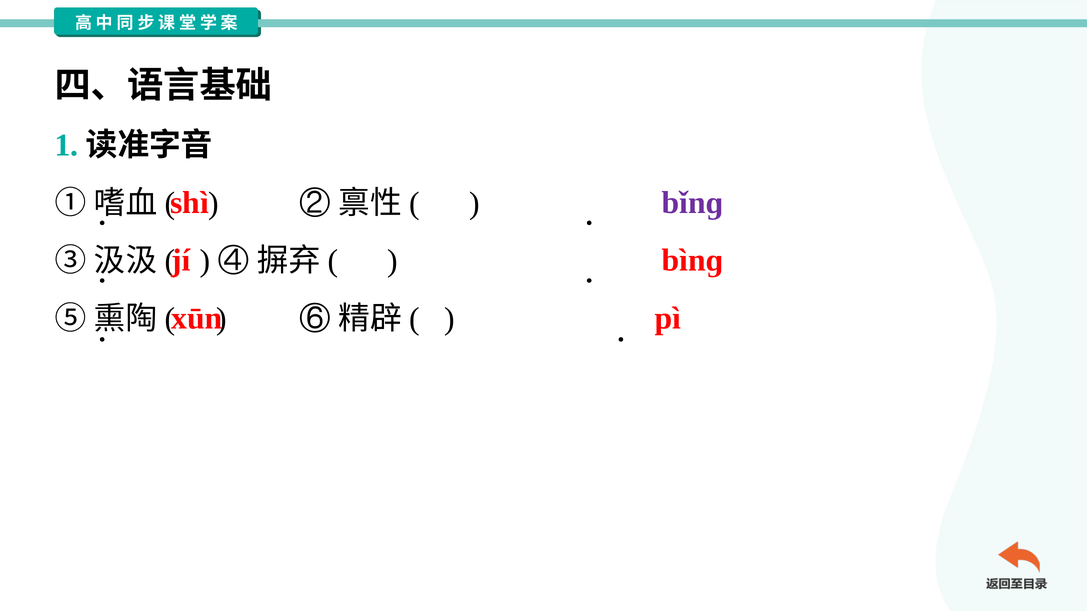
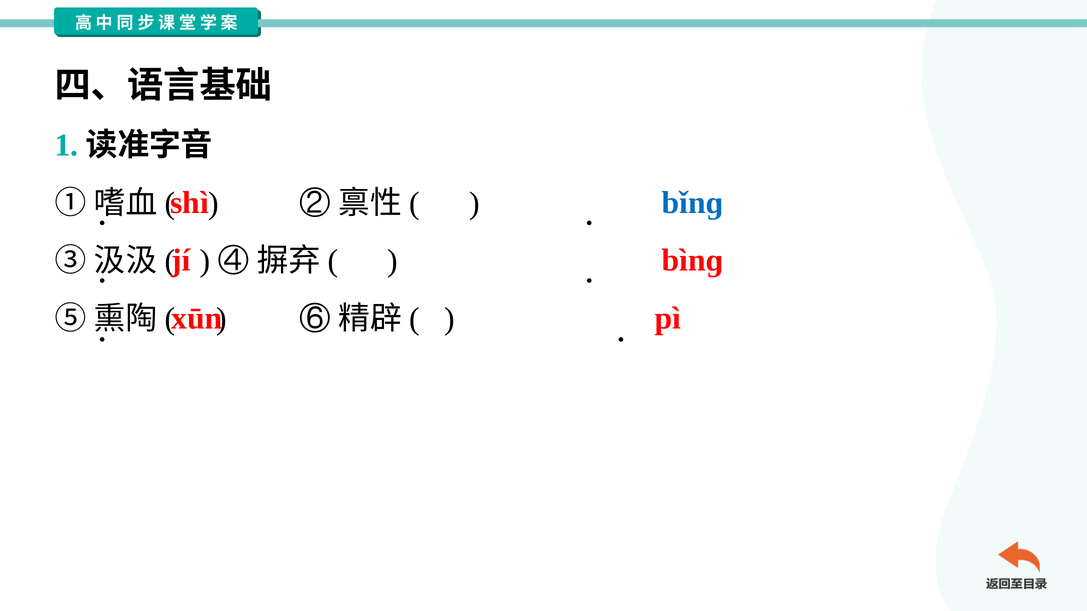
bǐnɡ colour: purple -> blue
